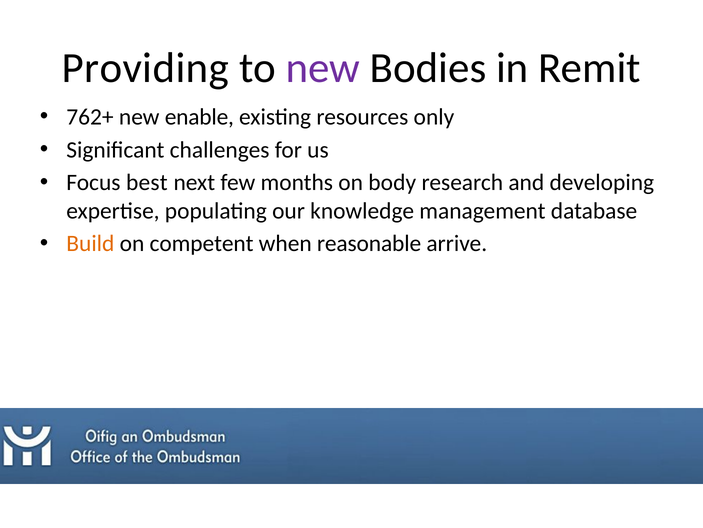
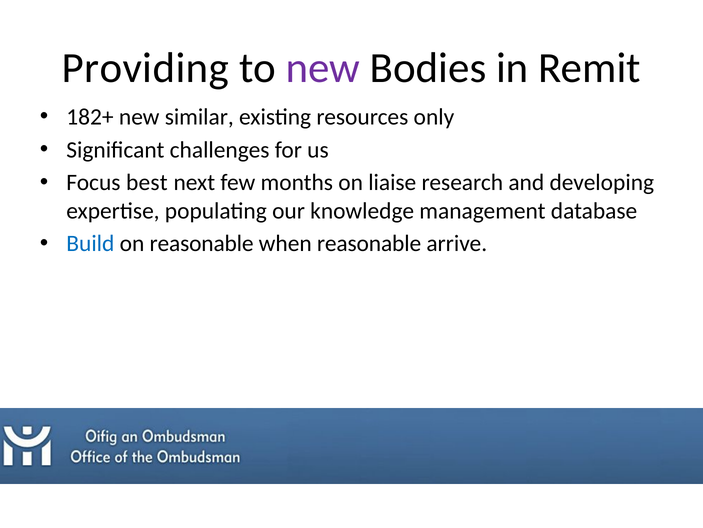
762+: 762+ -> 182+
enable: enable -> similar
body: body -> liaise
Build colour: orange -> blue
on competent: competent -> reasonable
